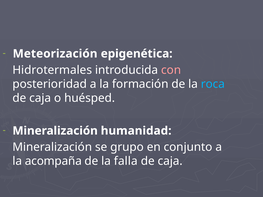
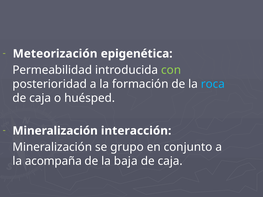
Hidrotermales: Hidrotermales -> Permeabilidad
con colour: pink -> light green
humanidad: humanidad -> interacción
falla: falla -> baja
